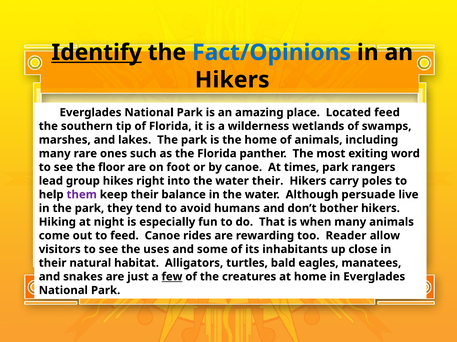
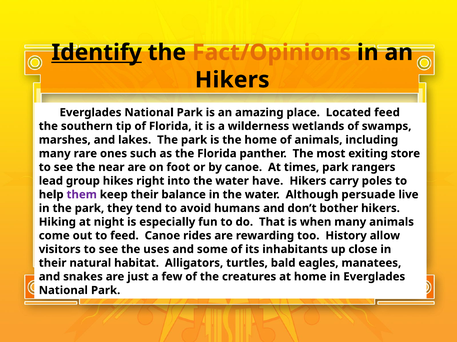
Fact/Opinions colour: blue -> orange
word: word -> store
floor: floor -> near
water their: their -> have
Reader: Reader -> History
few underline: present -> none
